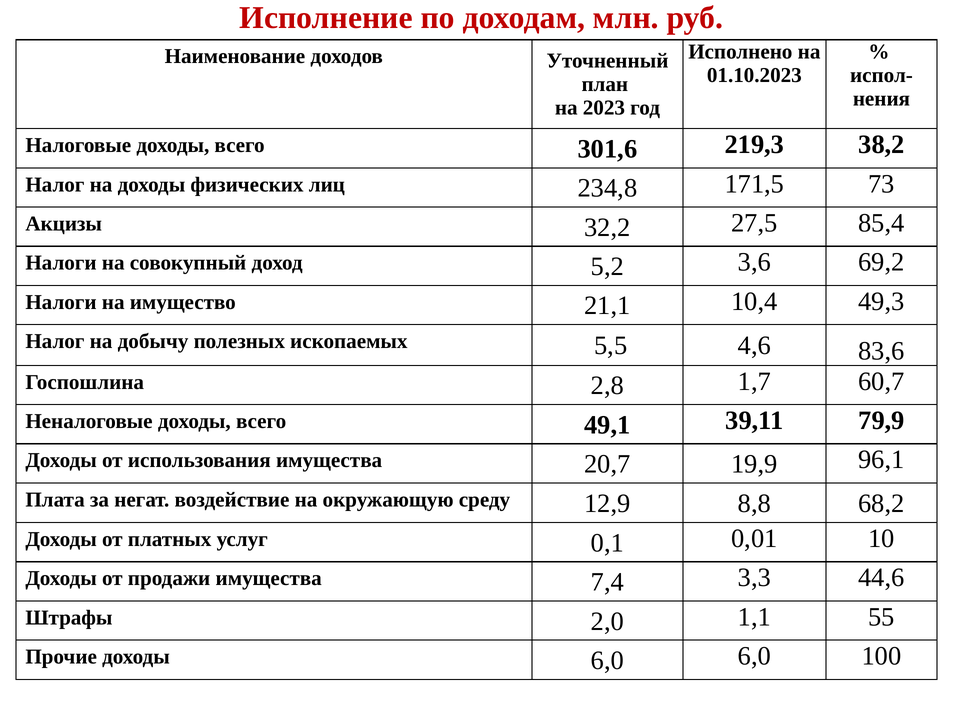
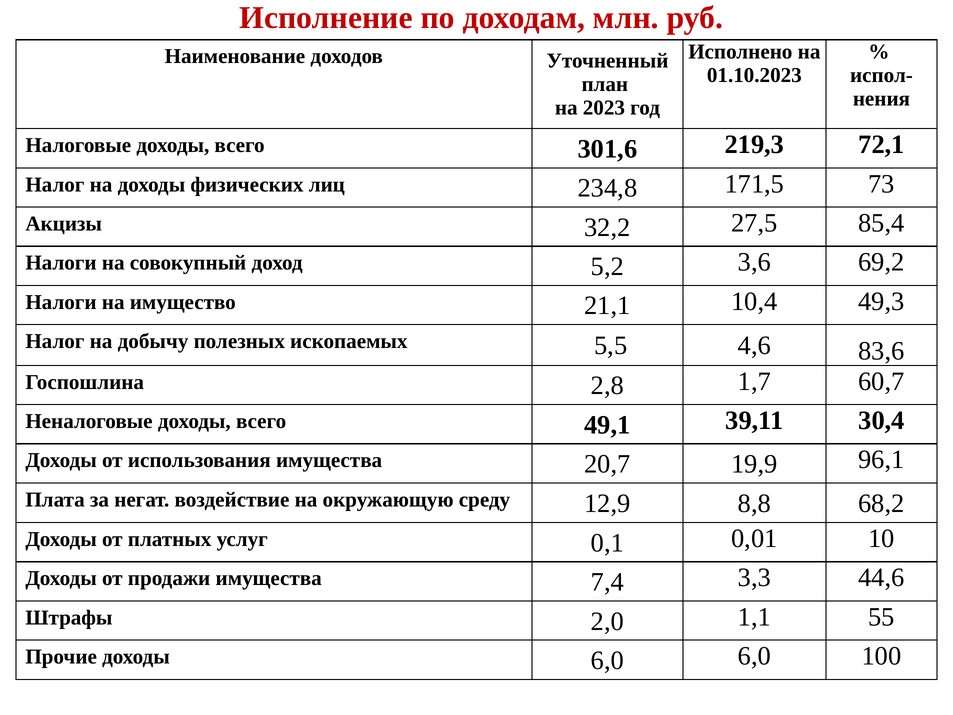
38,2: 38,2 -> 72,1
79,9: 79,9 -> 30,4
